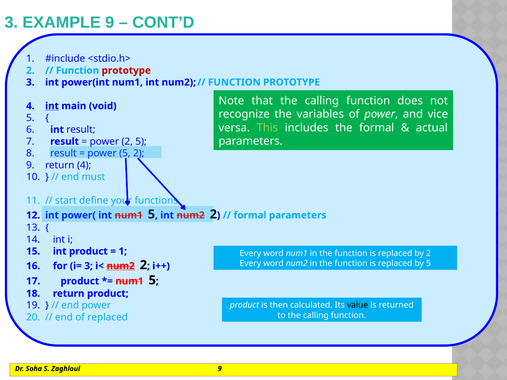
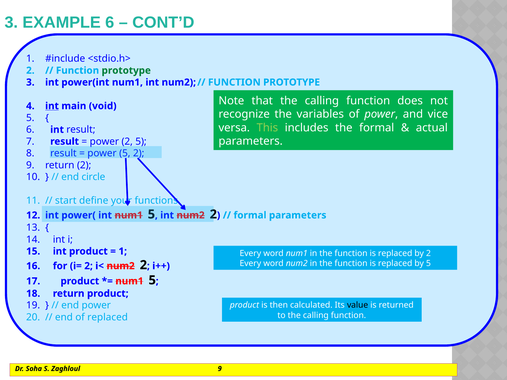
EXAMPLE 9: 9 -> 6
prototype at (126, 71) colour: red -> green
return 4: 4 -> 2
must: must -> circle
i= 3: 3 -> 2
num2 at (121, 266) underline: present -> none
